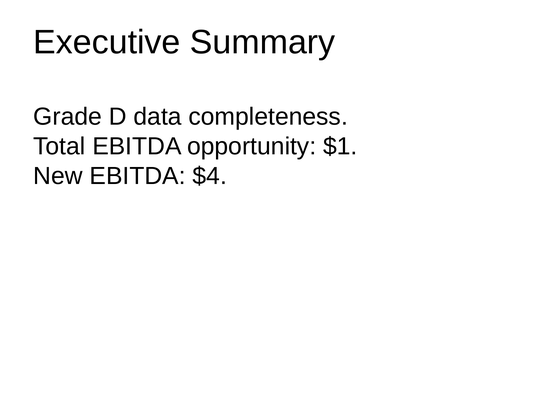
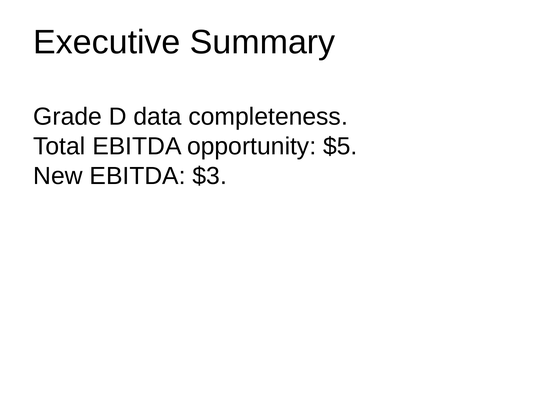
$1: $1 -> $5
$4: $4 -> $3
